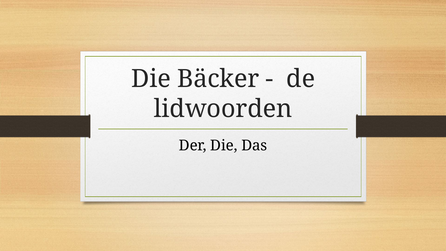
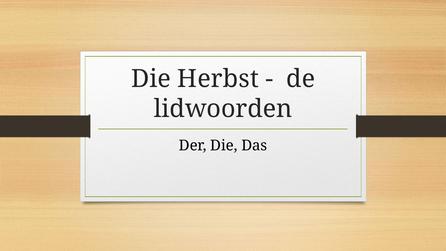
Bäcker: Bäcker -> Herbst
